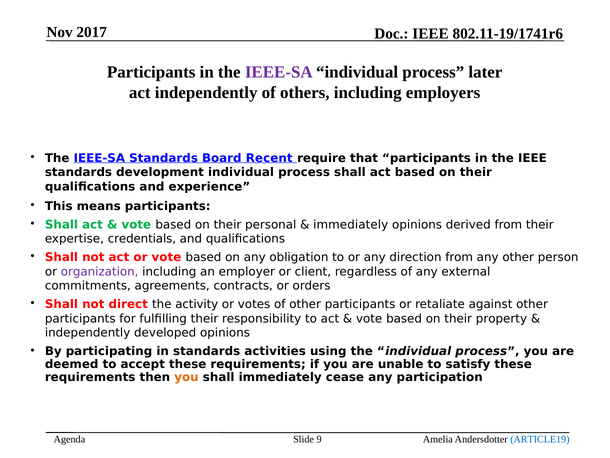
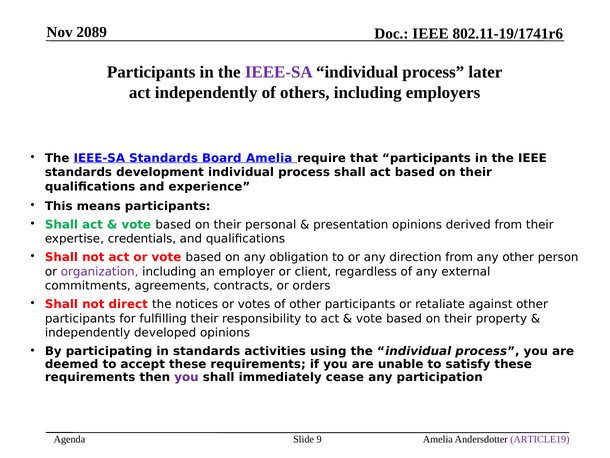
2017: 2017 -> 2089
Board Recent: Recent -> Amelia
immediately at (351, 224): immediately -> presentation
activity: activity -> notices
you at (186, 377) colour: orange -> purple
ARTICLE19 colour: blue -> purple
